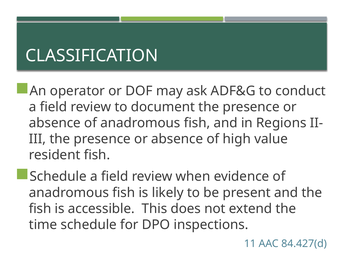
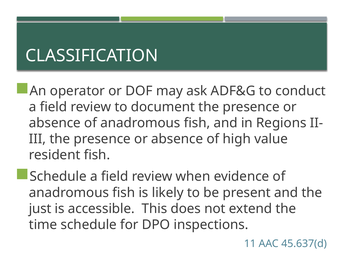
fish at (40, 209): fish -> just
84.427(d: 84.427(d -> 45.637(d
